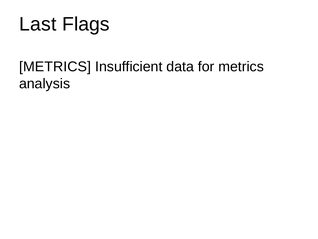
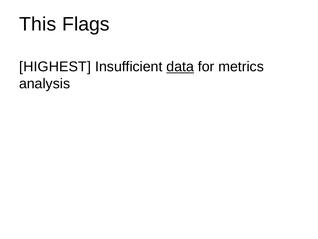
Last: Last -> This
METRICS at (55, 67): METRICS -> HIGHEST
data underline: none -> present
